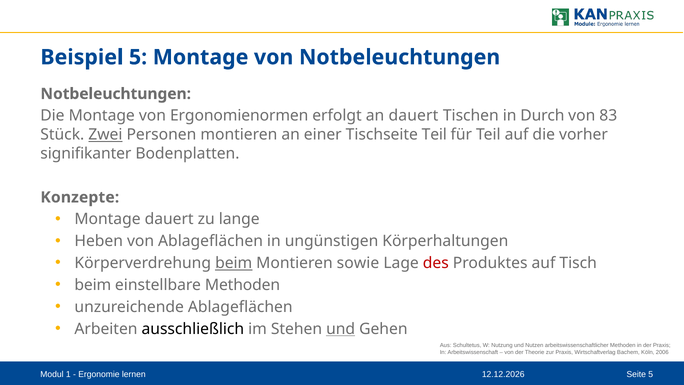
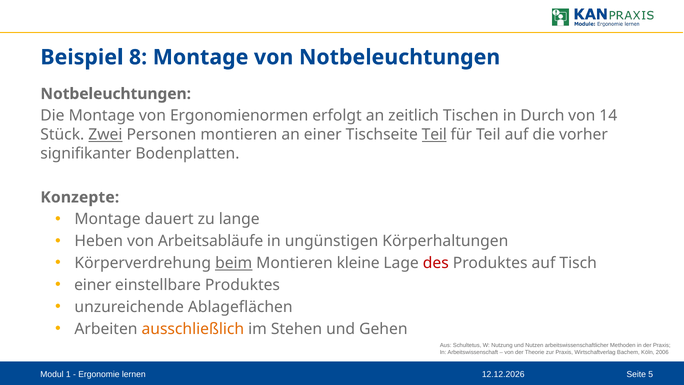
Beispiel 5: 5 -> 8
an dauert: dauert -> zeitlich
83: 83 -> 14
Teil at (434, 135) underline: none -> present
von Ablageflächen: Ablageflächen -> Arbeitsabläufe
sowie: sowie -> kleine
beim at (93, 285): beim -> einer
einstellbare Methoden: Methoden -> Produktes
ausschließlich colour: black -> orange
und at (341, 329) underline: present -> none
